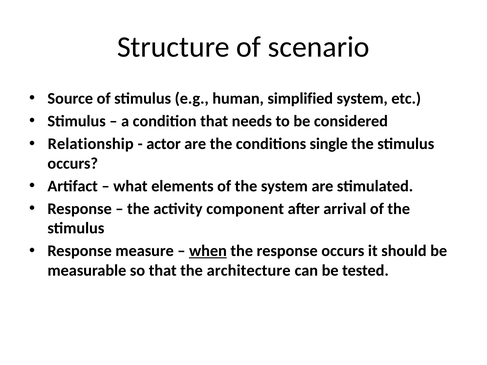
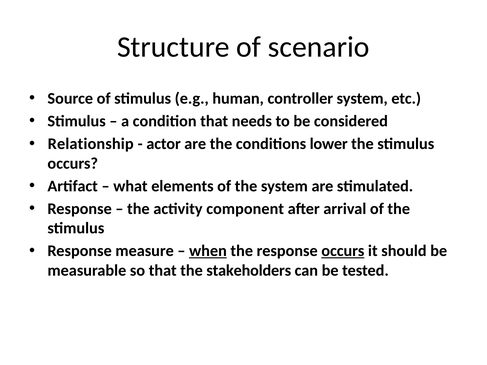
simplified: simplified -> controller
single: single -> lower
occurs at (343, 251) underline: none -> present
architecture: architecture -> stakeholders
